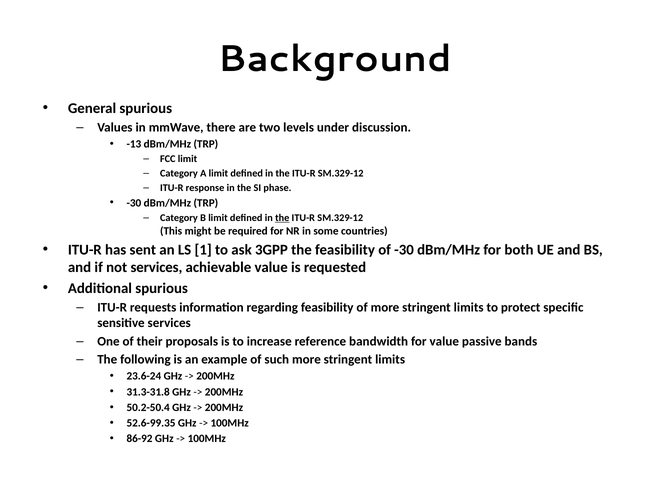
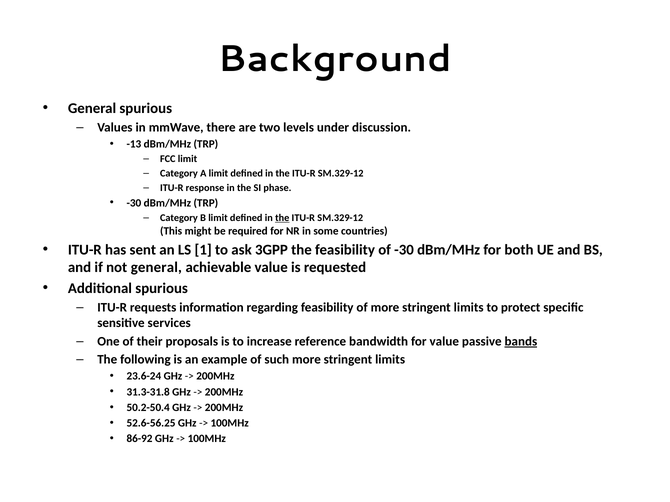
not services: services -> general
bands underline: none -> present
52.6-99.35: 52.6-99.35 -> 52.6-56.25
